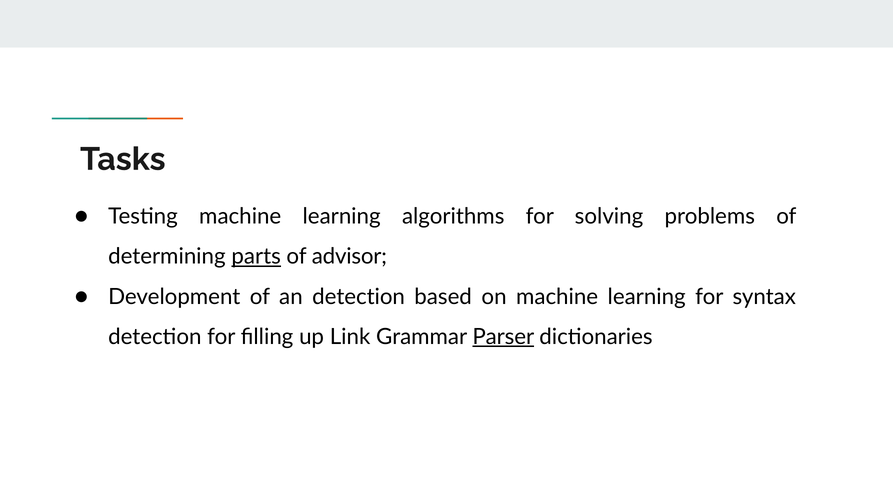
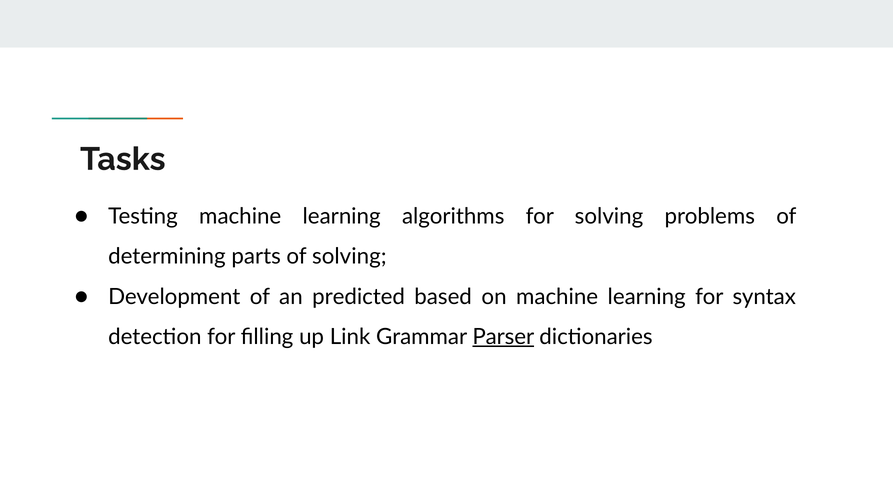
parts underline: present -> none
of advisor: advisor -> solving
an detection: detection -> predicted
